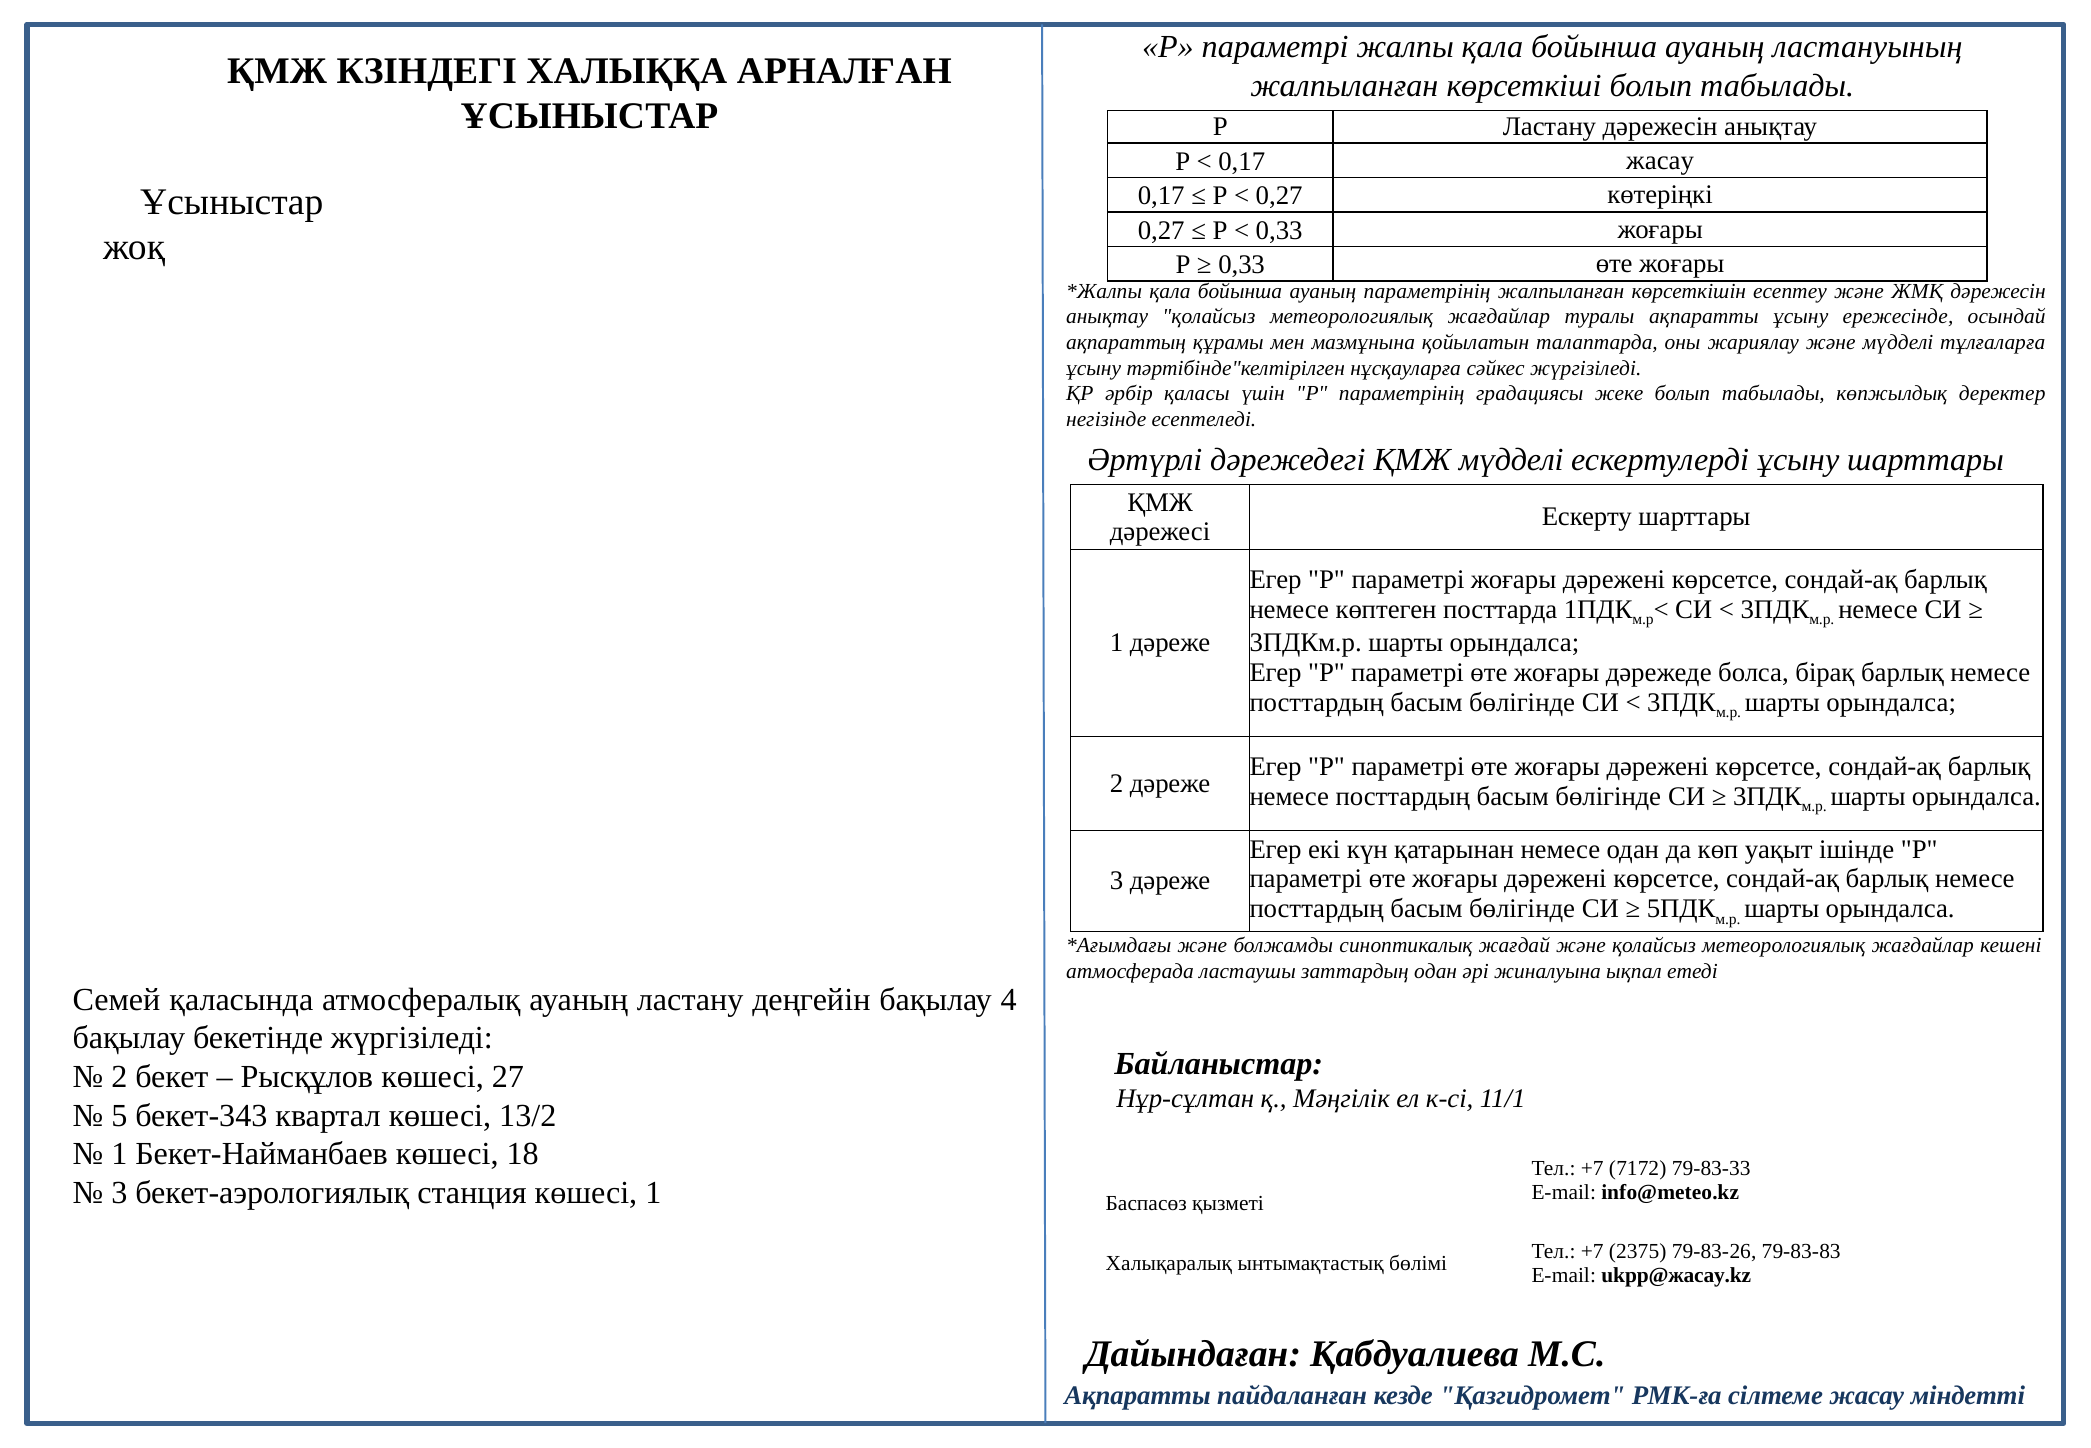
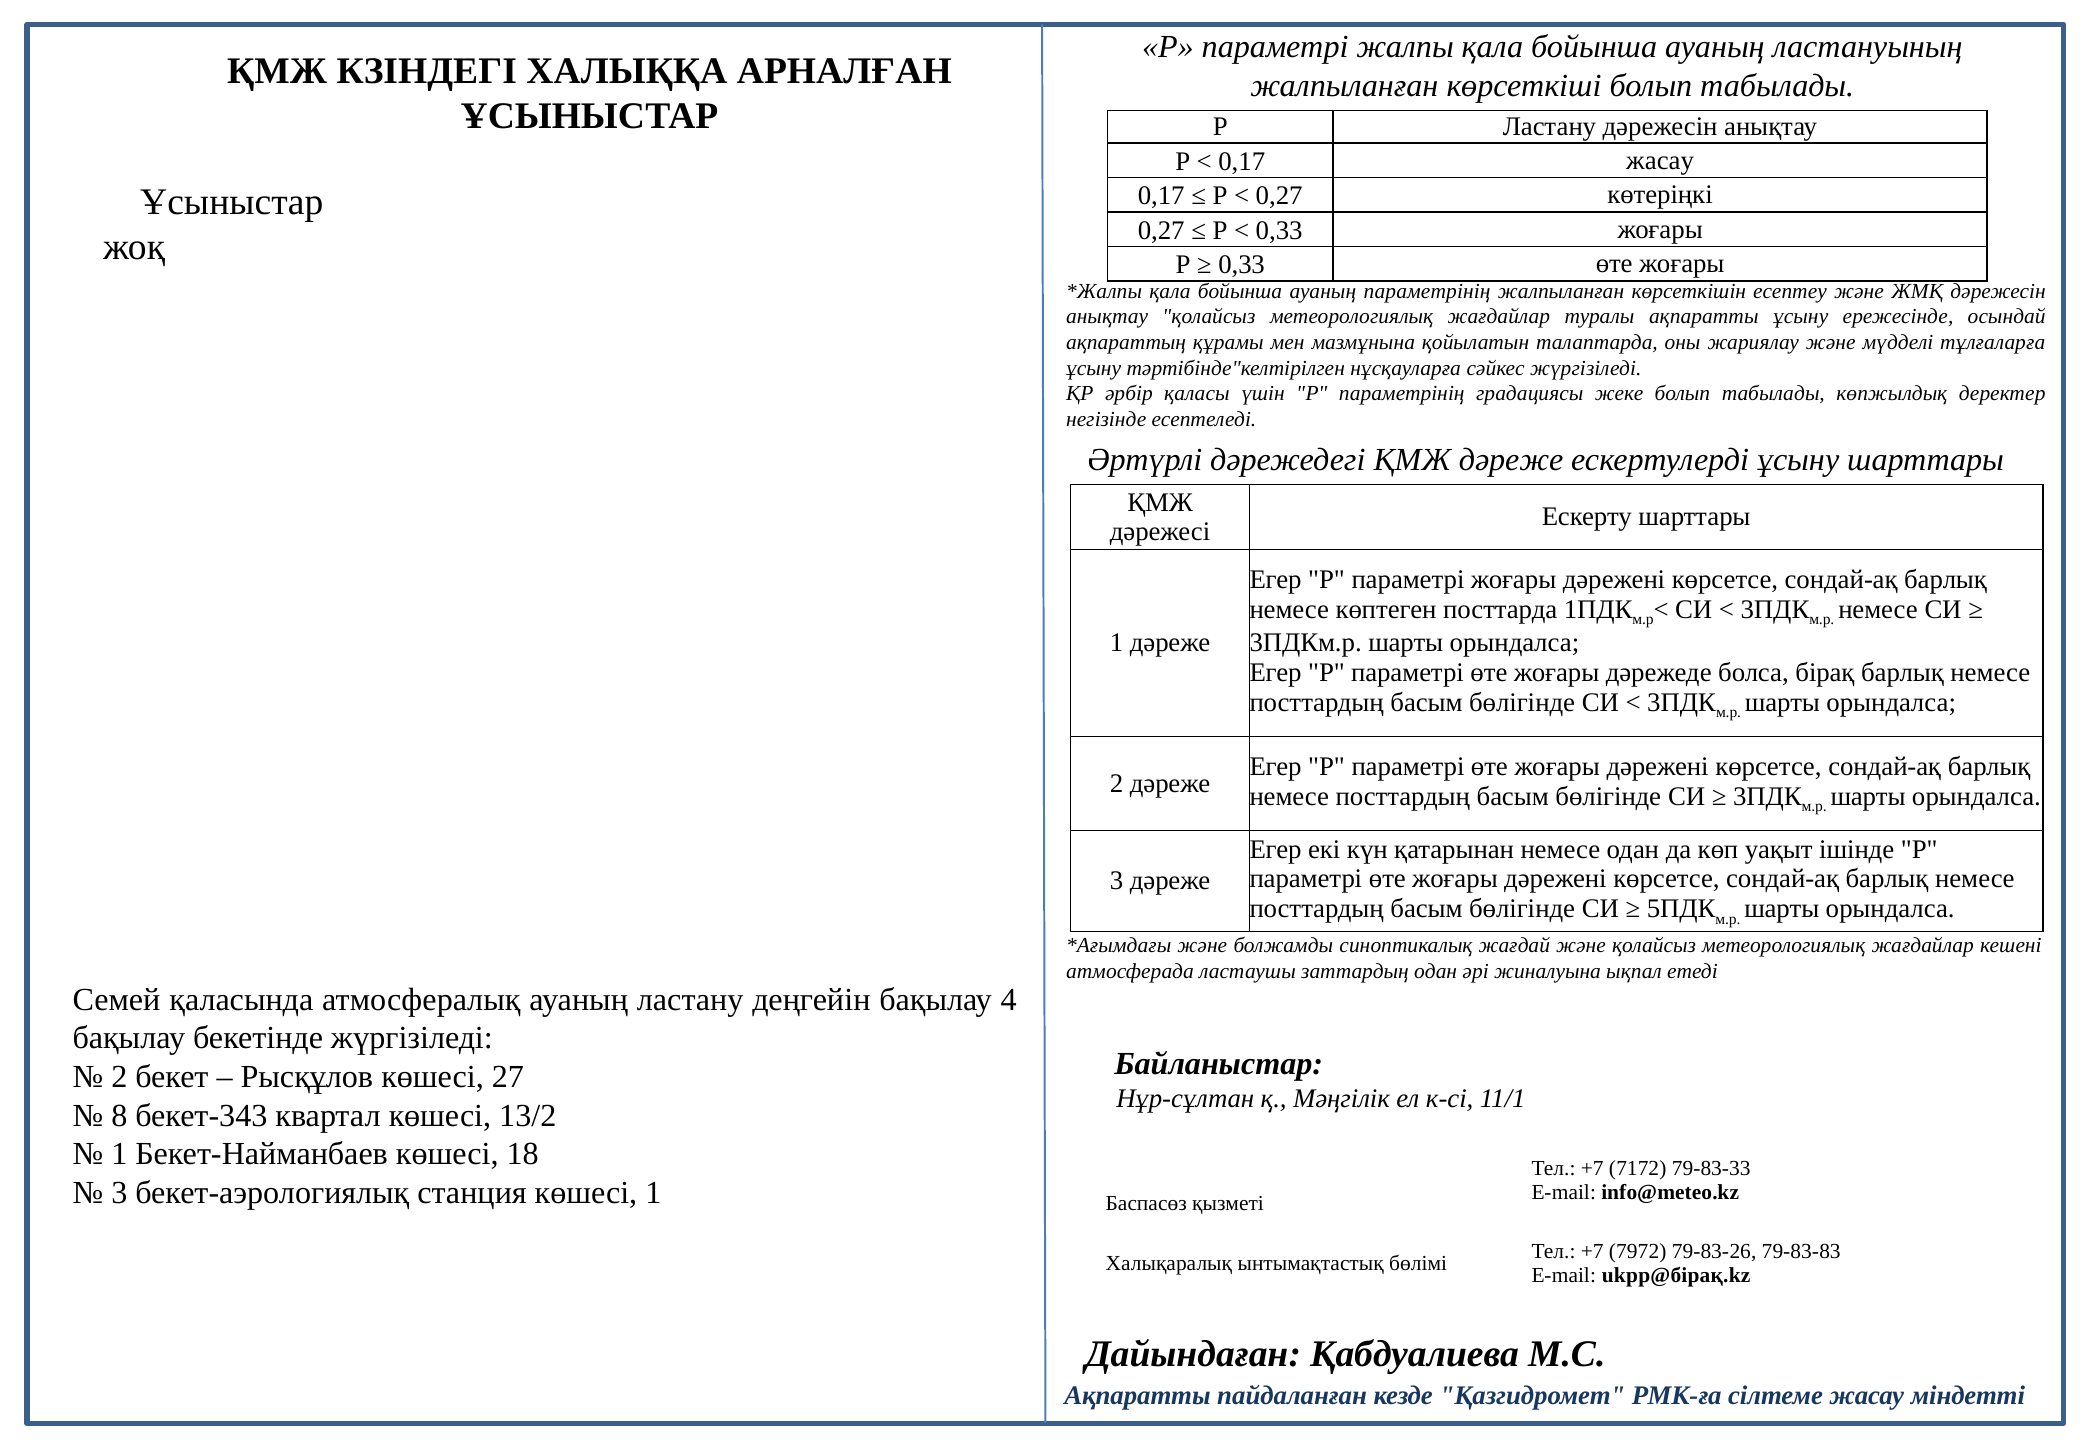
ҚМЖ мүдделі: мүдделі -> дәреже
5: 5 -> 8
2375: 2375 -> 7972
ukpp@жасау.kz: ukpp@жасау.kz -> ukpp@бірақ.kz
